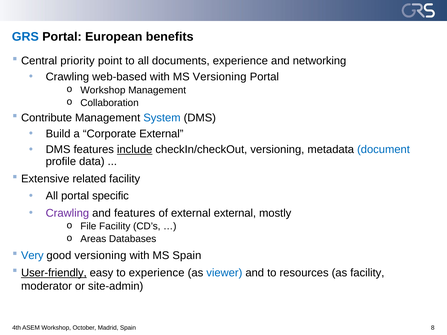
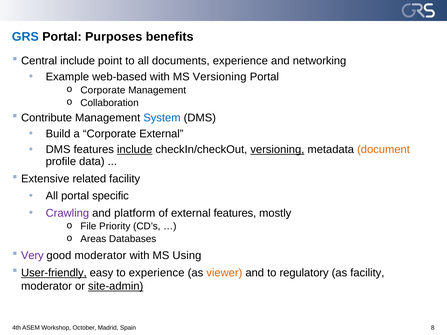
European: European -> Purposes
Central priority: priority -> include
Crawling at (67, 77): Crawling -> Example
Workshop at (103, 90): Workshop -> Corporate
versioning at (277, 150) underline: none -> present
document colour: blue -> orange
and features: features -> platform
external external: external -> features
File Facility: Facility -> Priority
Very colour: blue -> purple
good versioning: versioning -> moderator
MS Spain: Spain -> Using
viewer colour: blue -> orange
resources: resources -> regulatory
site-admin underline: none -> present
